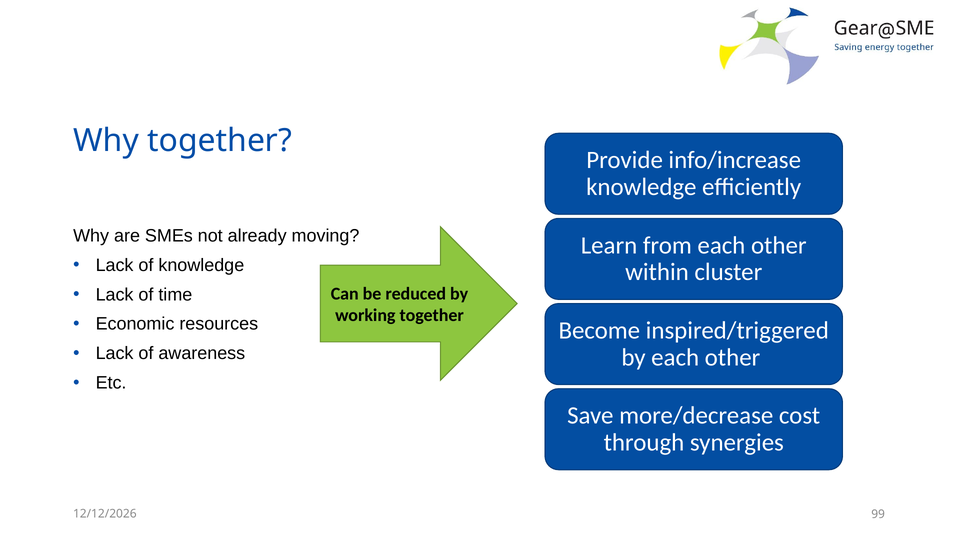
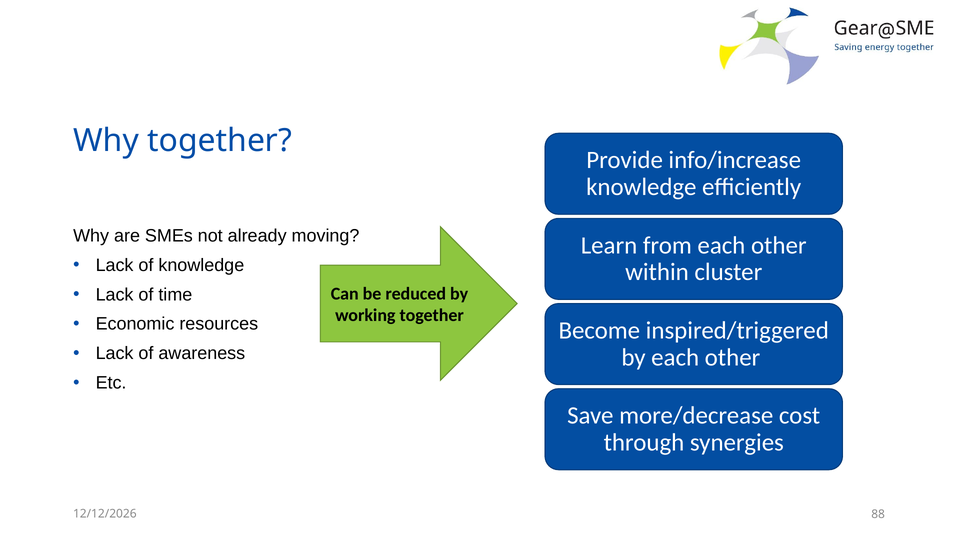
99: 99 -> 88
